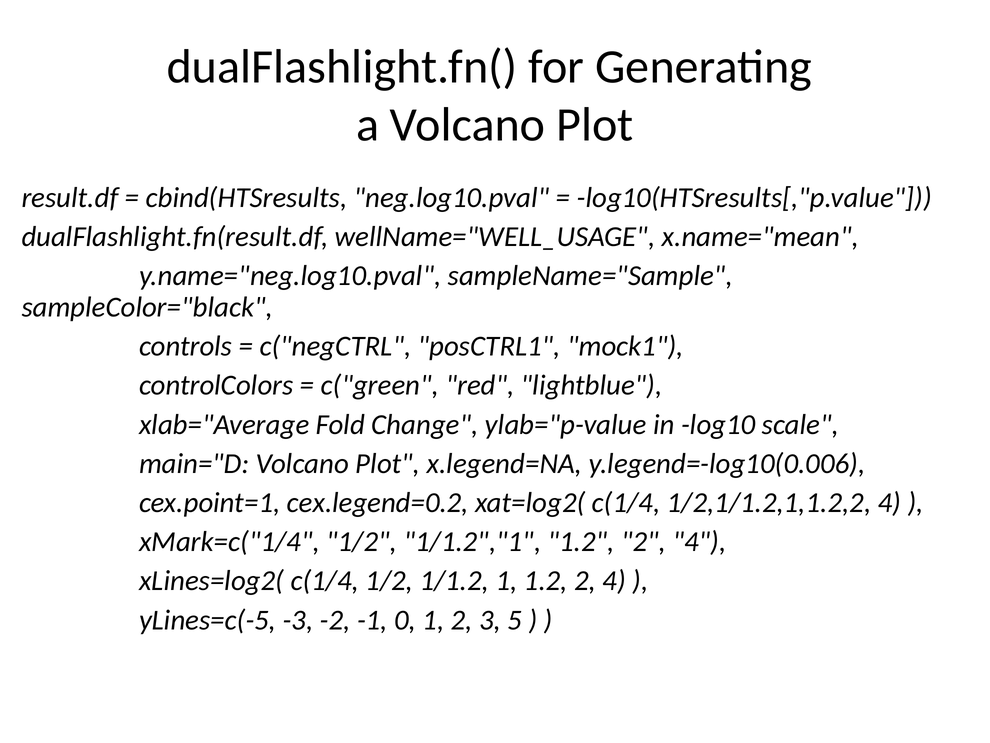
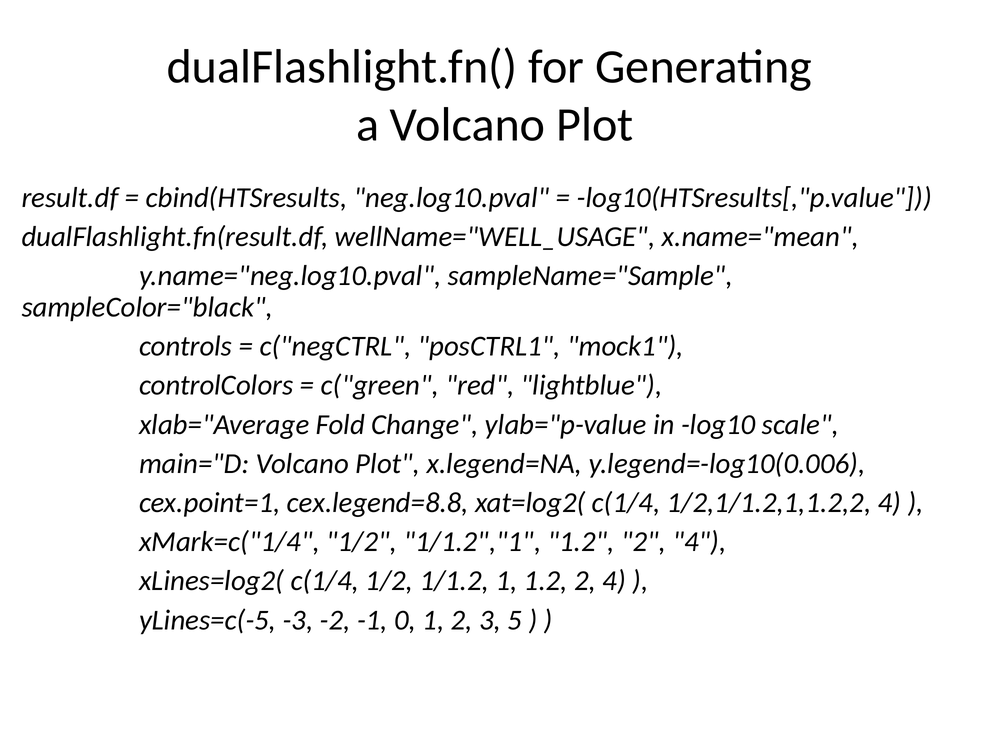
cex.legend=0.2: cex.legend=0.2 -> cex.legend=8.8
